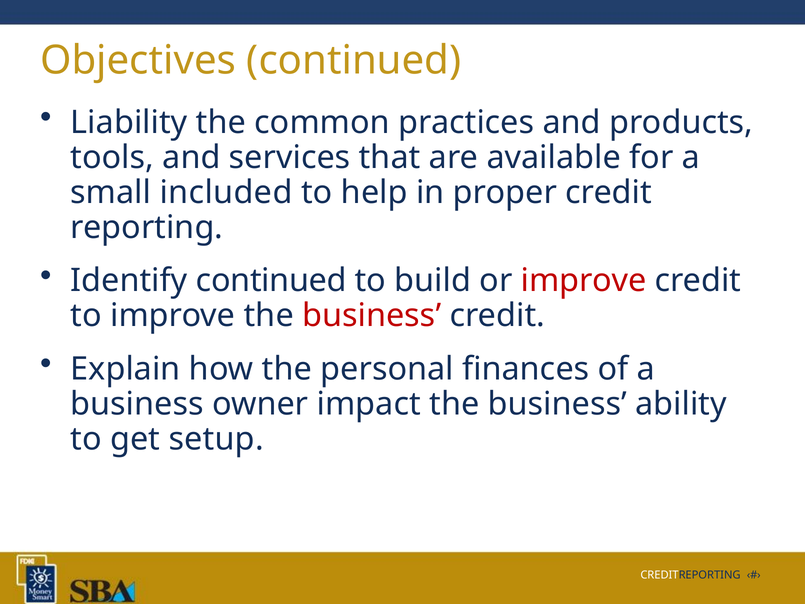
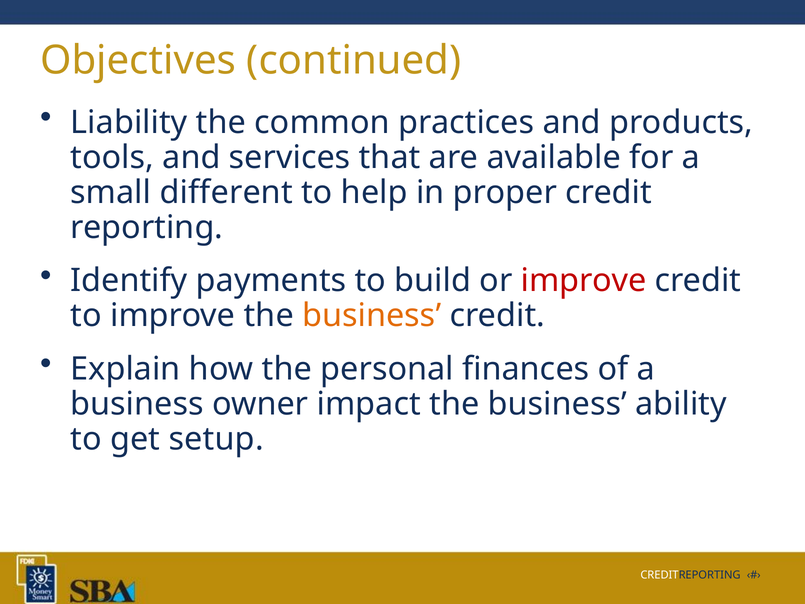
included: included -> different
Identify continued: continued -> payments
business at (372, 316) colour: red -> orange
